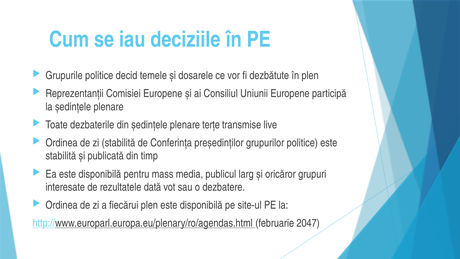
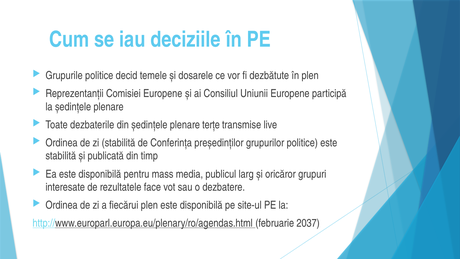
dată: dată -> face
2047: 2047 -> 2037
